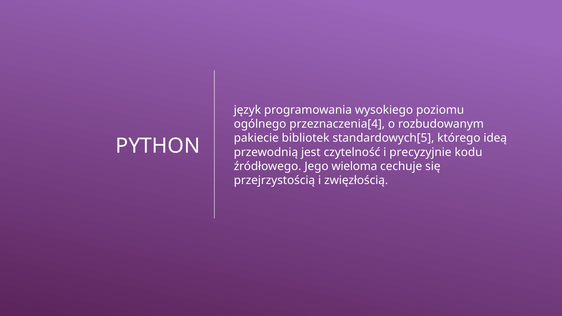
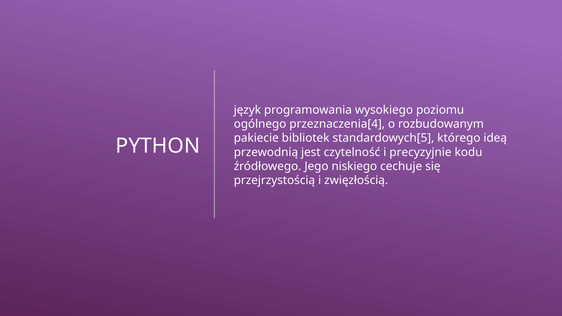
wieloma: wieloma -> niskiego
